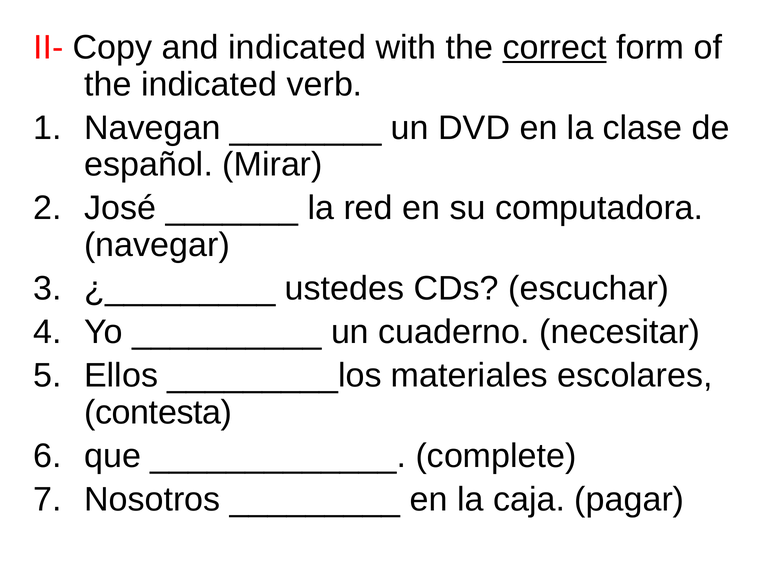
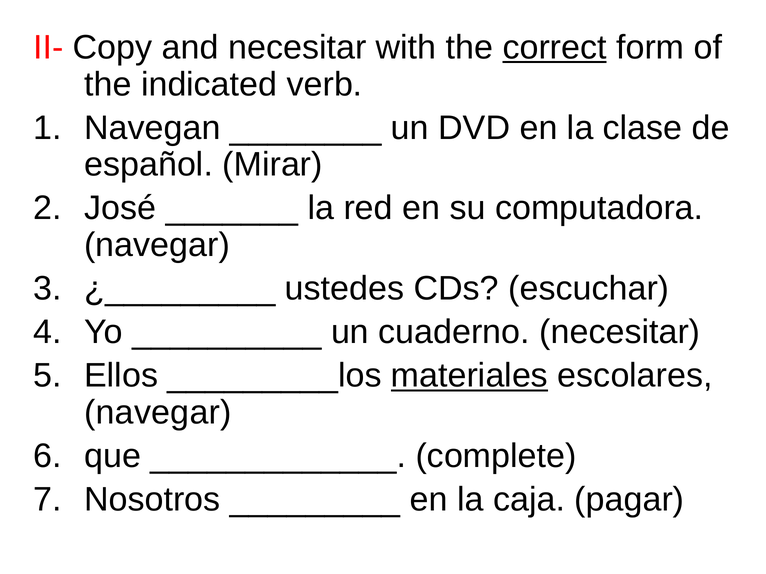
and indicated: indicated -> necesitar
materiales underline: none -> present
contesta at (158, 413): contesta -> navegar
